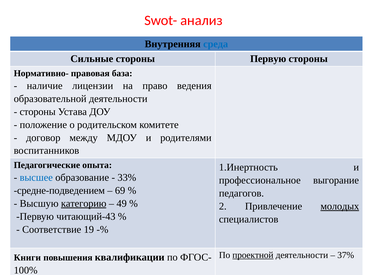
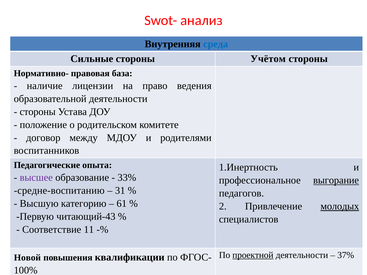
стороны Первую: Первую -> Учётом
высшее colour: blue -> purple
выгорание underline: none -> present
средне-подведением: средне-подведением -> средне-воспитанию
69: 69 -> 31
категорию underline: present -> none
49: 49 -> 61
19: 19 -> 11
Книги: Книги -> Новой
